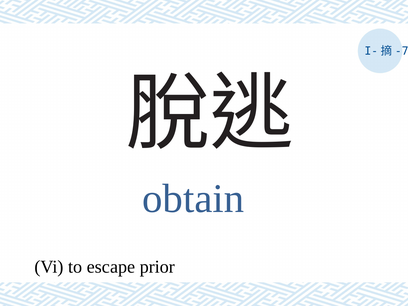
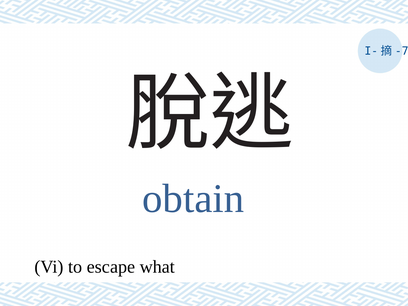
prior: prior -> what
